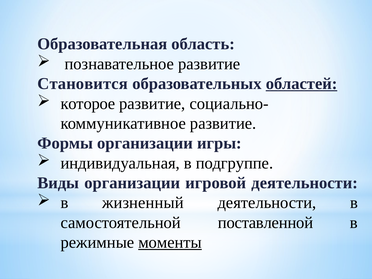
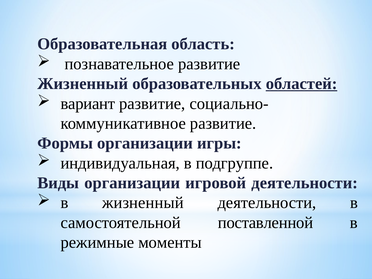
Становится at (83, 84): Становится -> Жизненный
которое: которое -> вариант
моменты underline: present -> none
